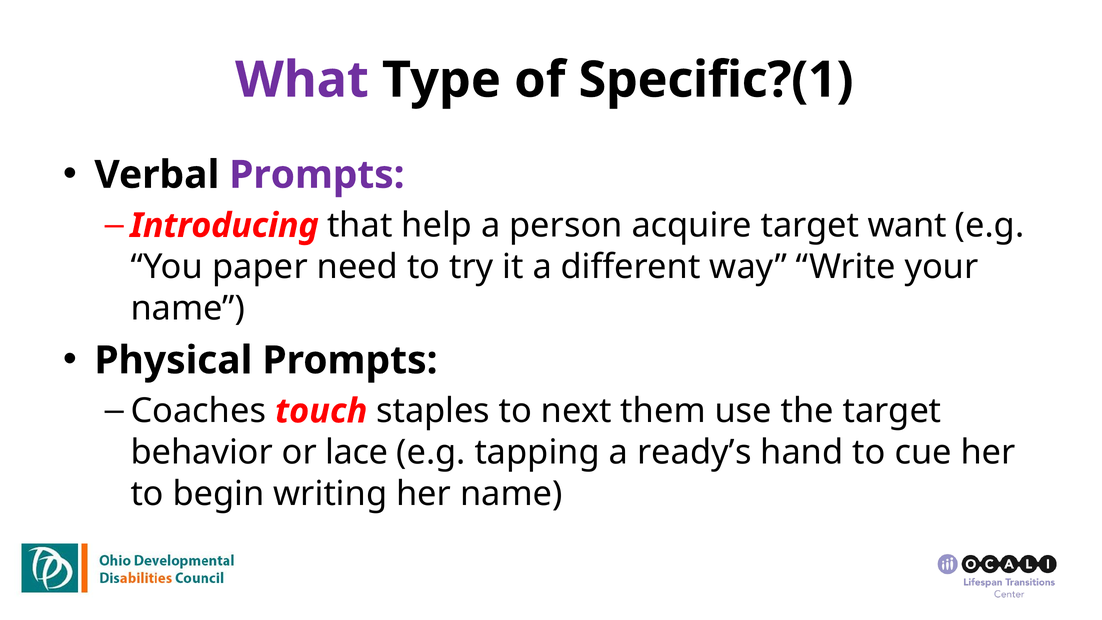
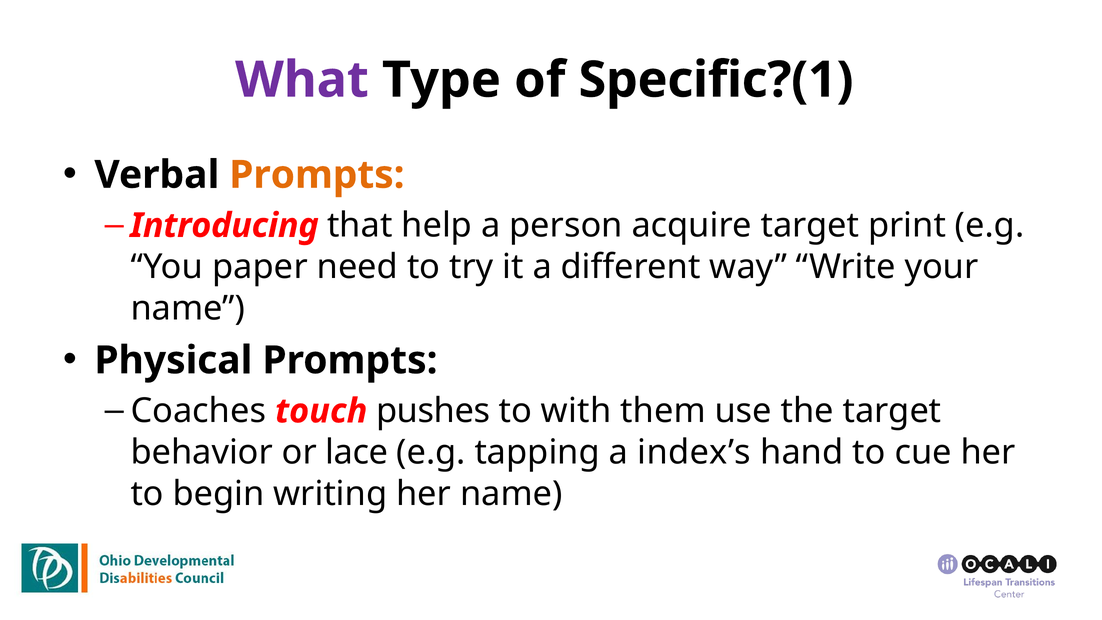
Prompts at (317, 175) colour: purple -> orange
want: want -> print
staples: staples -> pushes
next: next -> with
ready’s: ready’s -> index’s
